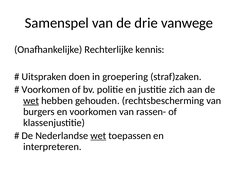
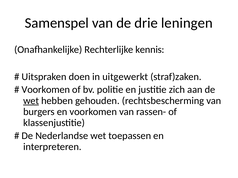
vanwege: vanwege -> leningen
groepering: groepering -> uitgewerkt
wet at (98, 136) underline: present -> none
